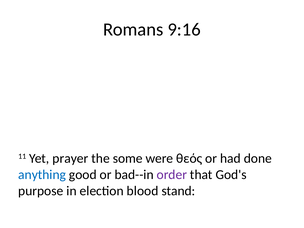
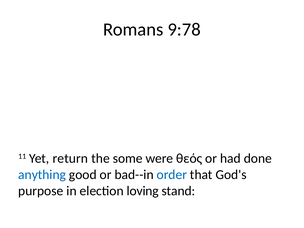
9:16: 9:16 -> 9:78
prayer: prayer -> return
order colour: purple -> blue
blood: blood -> loving
